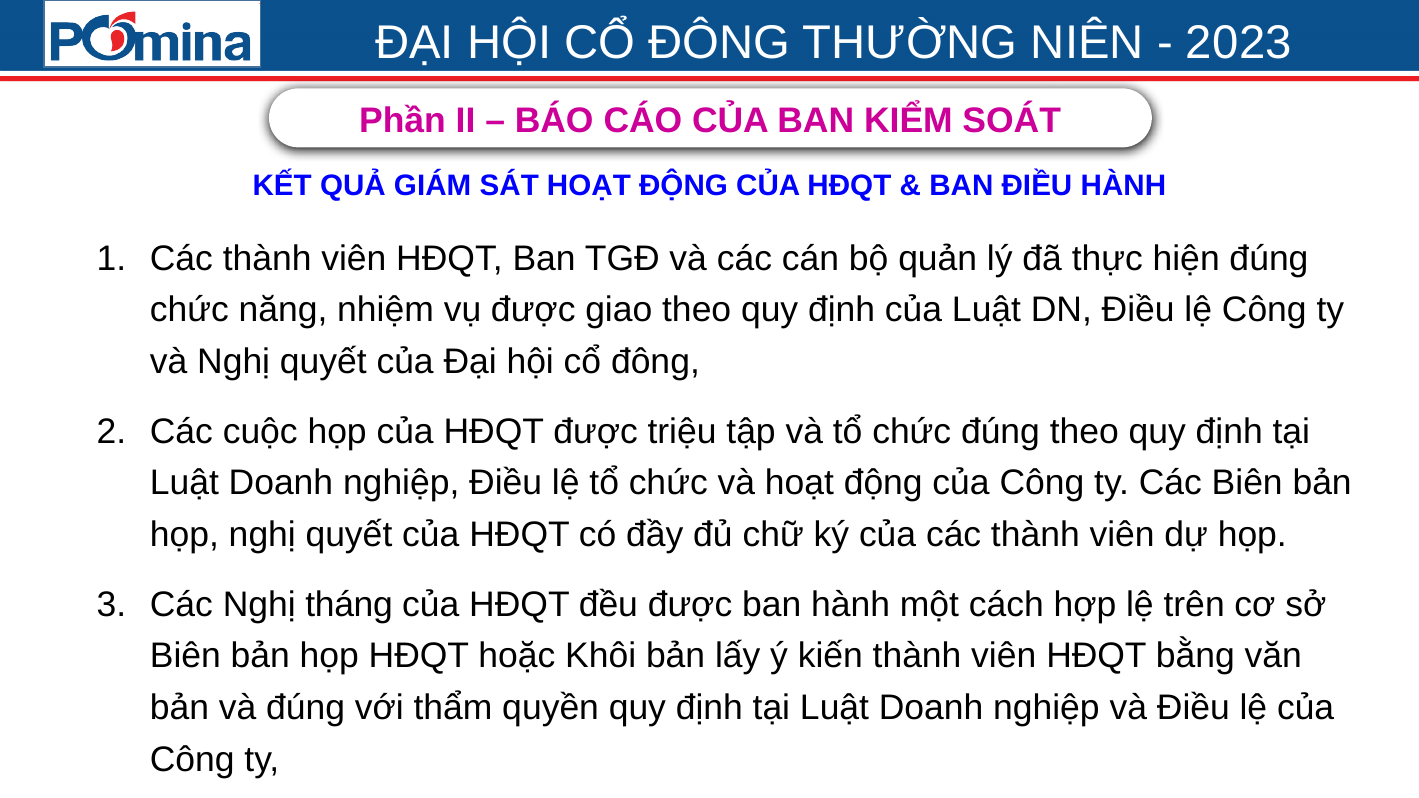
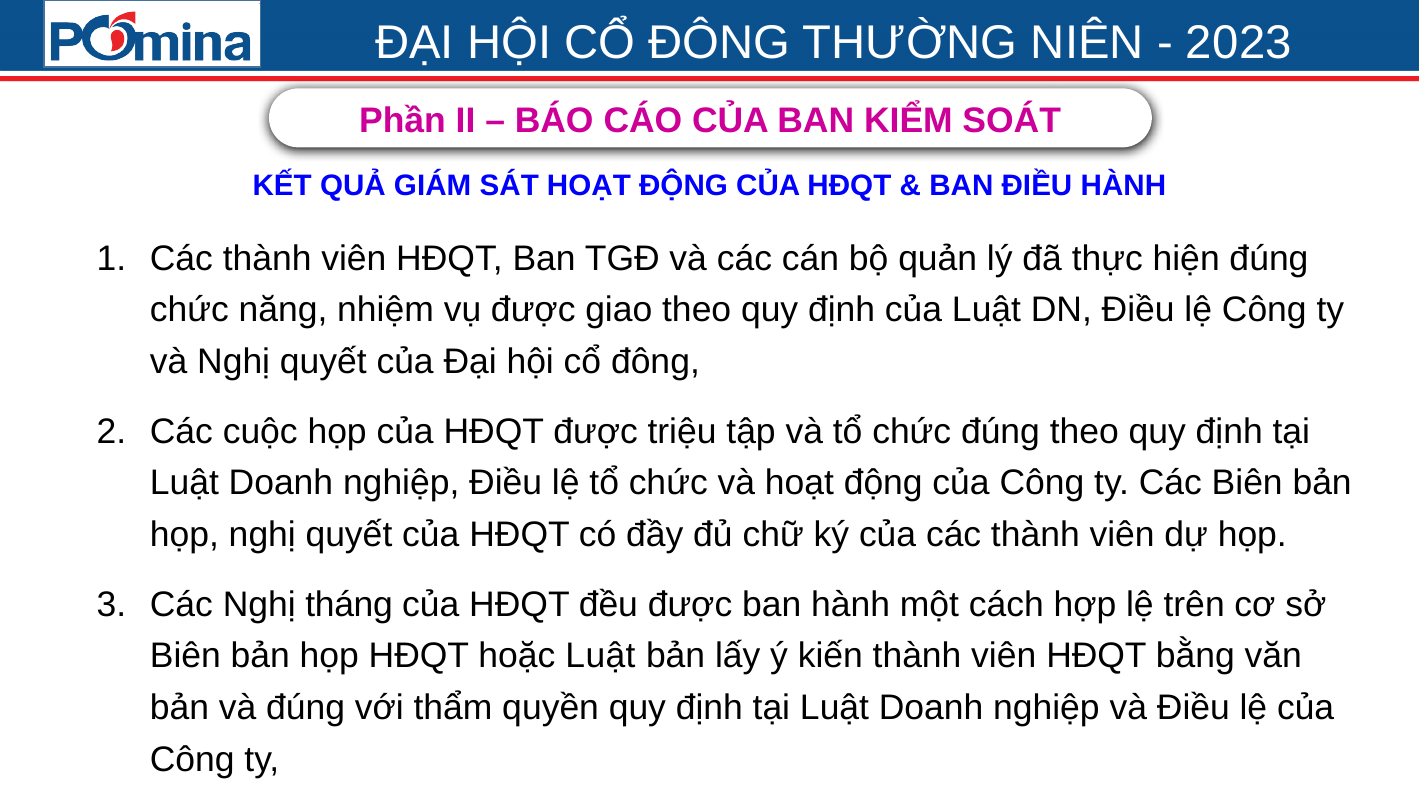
hoặc Khôi: Khôi -> Luật
